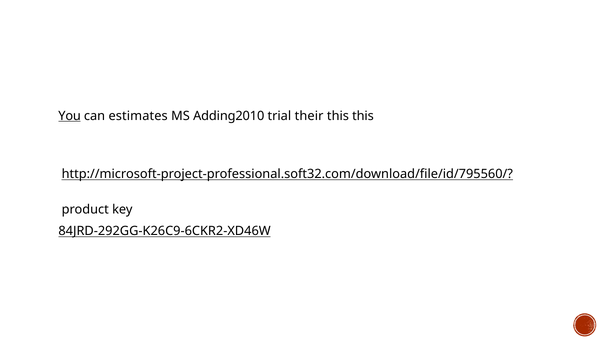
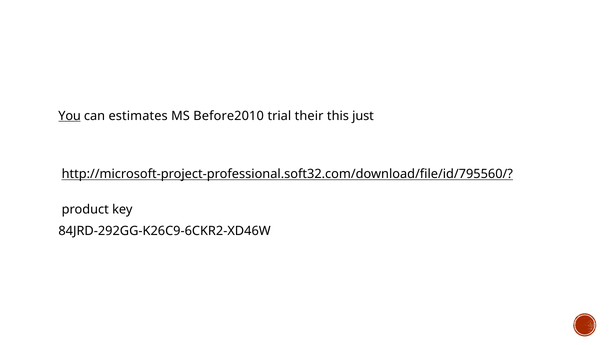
Adding2010: Adding2010 -> Before2010
this this: this -> just
84JRD-292GG-K26C9-6CKR2-XD46W underline: present -> none
